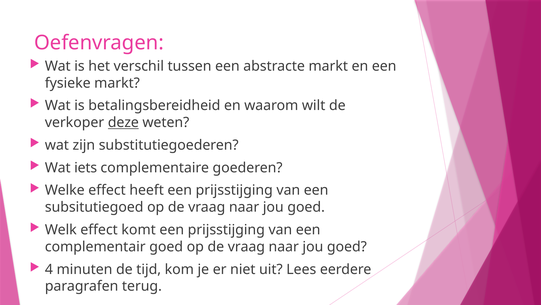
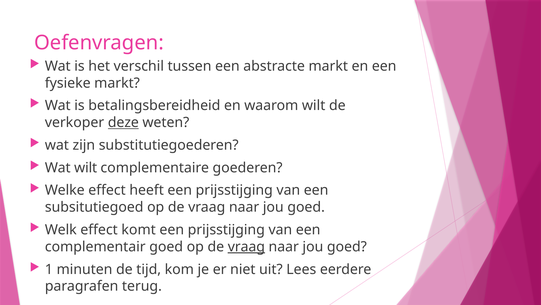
Wat iets: iets -> wilt
vraag at (246, 246) underline: none -> present
4: 4 -> 1
